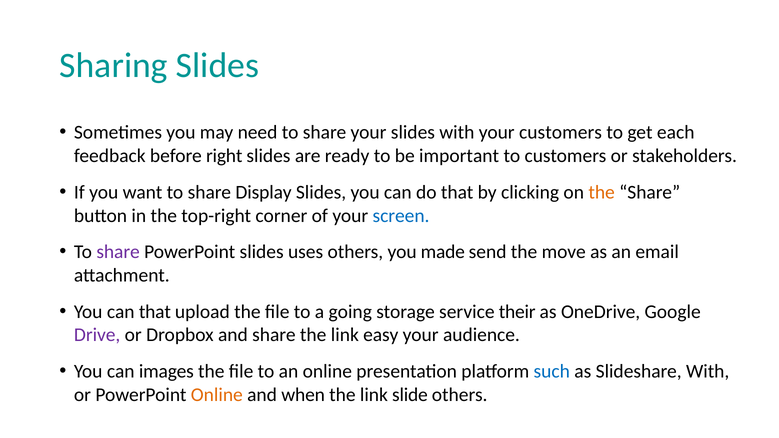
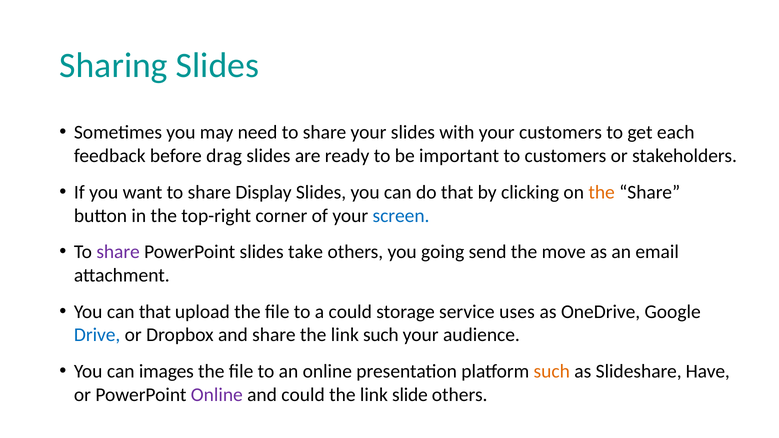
right: right -> drag
uses: uses -> take
made: made -> going
a going: going -> could
their: their -> uses
Drive colour: purple -> blue
link easy: easy -> such
such at (552, 372) colour: blue -> orange
Slideshare With: With -> Have
Online at (217, 395) colour: orange -> purple
and when: when -> could
